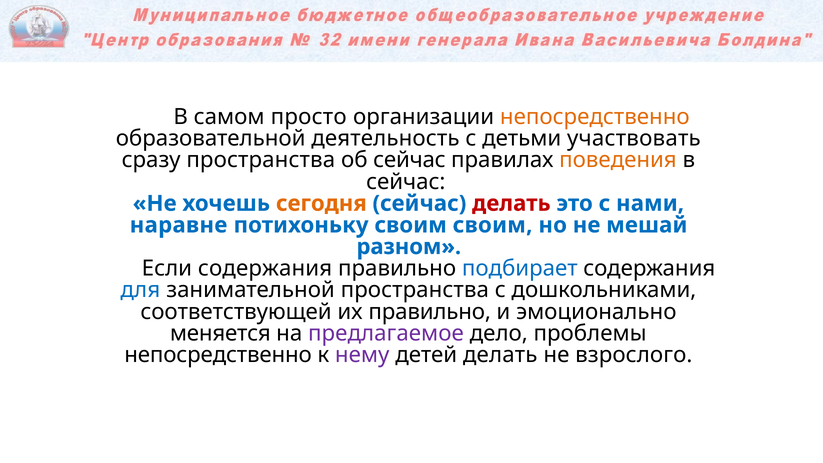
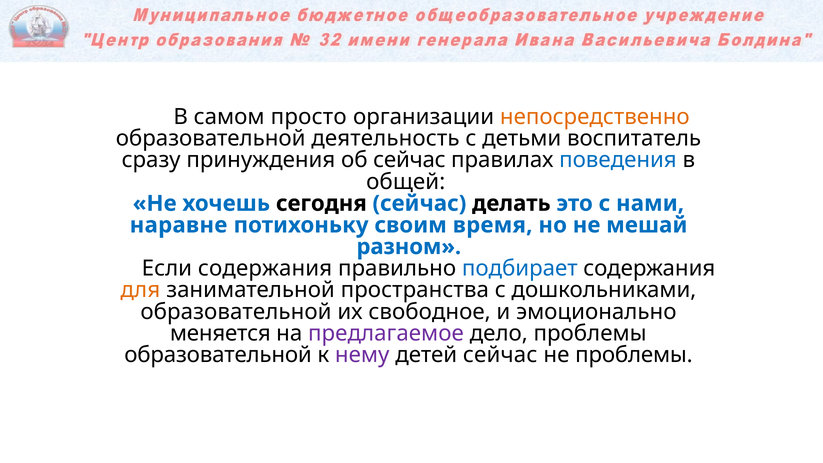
участвовать: участвовать -> воспитатель
сразу пространства: пространства -> принуждения
поведения colour: orange -> blue
сейчас at (406, 182): сейчас -> общей
сегодня colour: orange -> black
делать at (511, 203) colour: red -> black
своим своим: своим -> время
для colour: blue -> orange
соответствующей at (236, 312): соответствующей -> образовательной
их правильно: правильно -> свободное
непосредственно at (218, 355): непосредственно -> образовательной
детей делать: делать -> сейчас
не взрослого: взрослого -> проблемы
